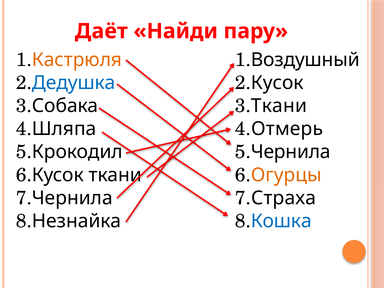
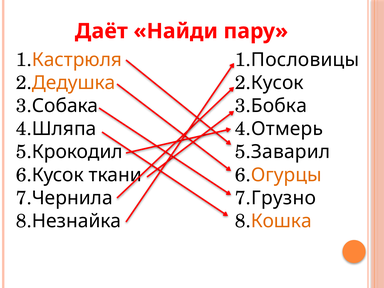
Воздушный: Воздушный -> Пословицы
Дедушка colour: blue -> orange
Ткани at (279, 106): Ткани -> Бобка
Чернила at (291, 152): Чернила -> Заварил
Страха: Страха -> Грузно
Кошка colour: blue -> orange
